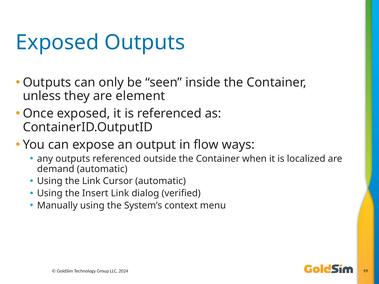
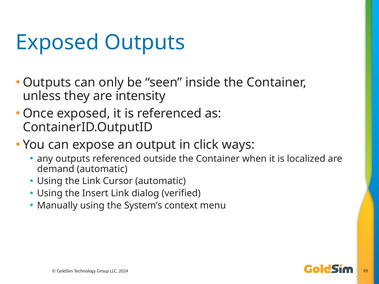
element: element -> intensity
flow: flow -> click
